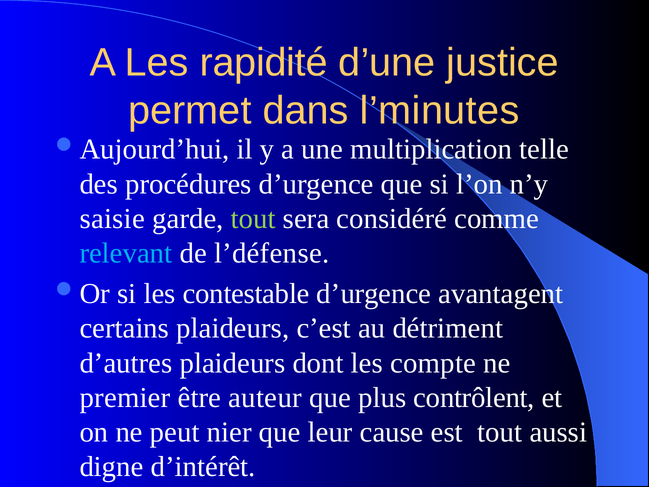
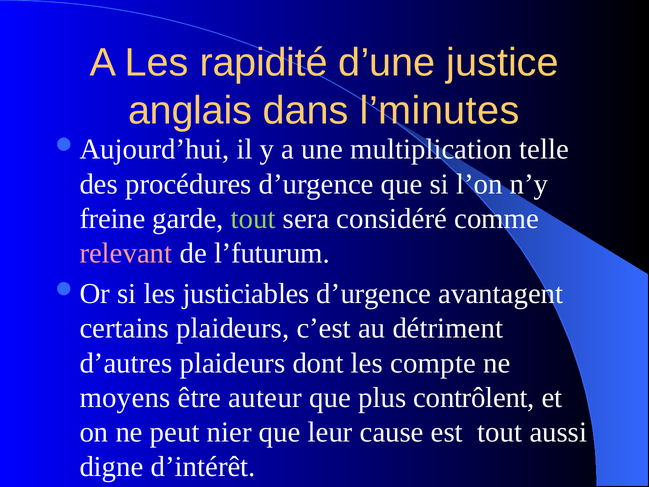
permet: permet -> anglais
saisie: saisie -> freine
relevant colour: light blue -> pink
l’défense: l’défense -> l’futurum
contestable: contestable -> justiciables
premier: premier -> moyens
